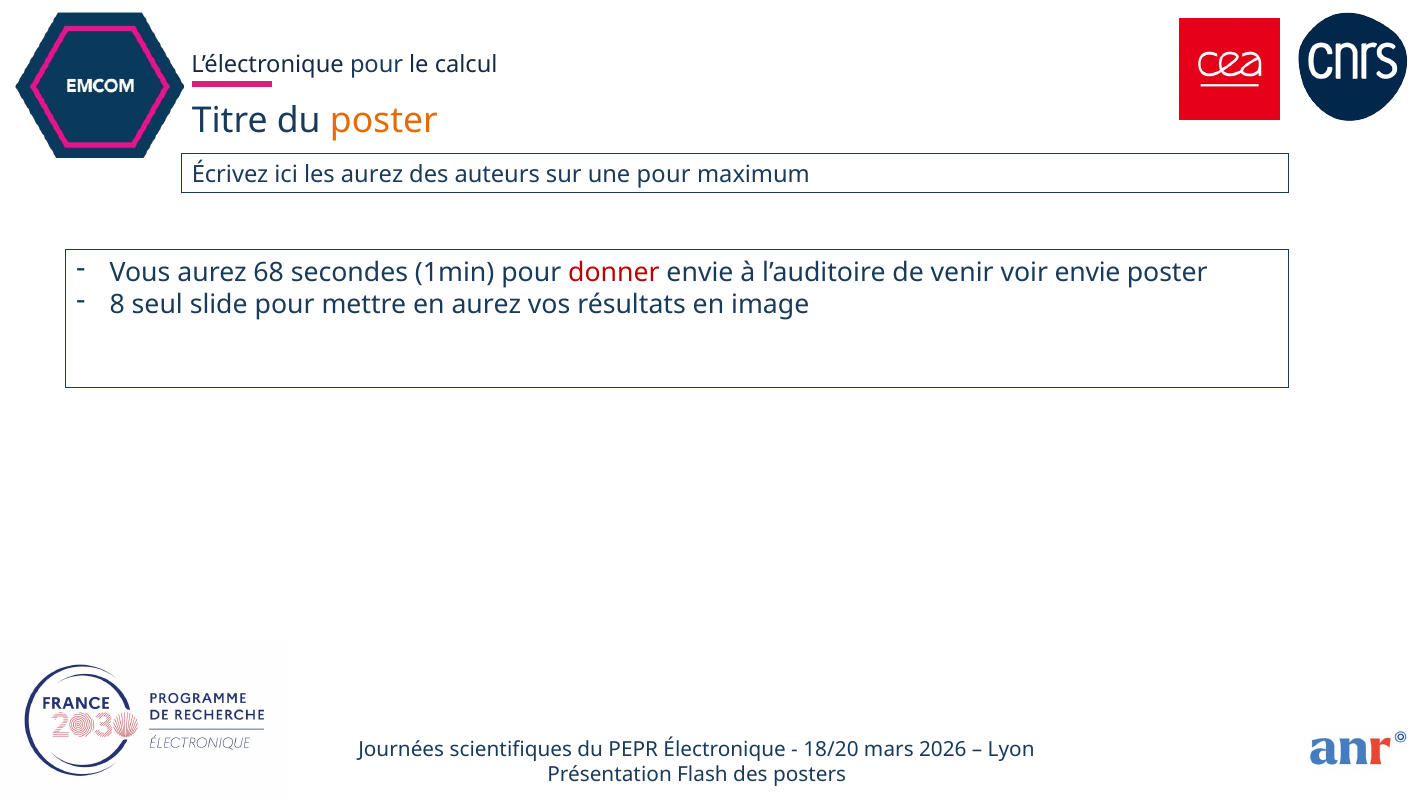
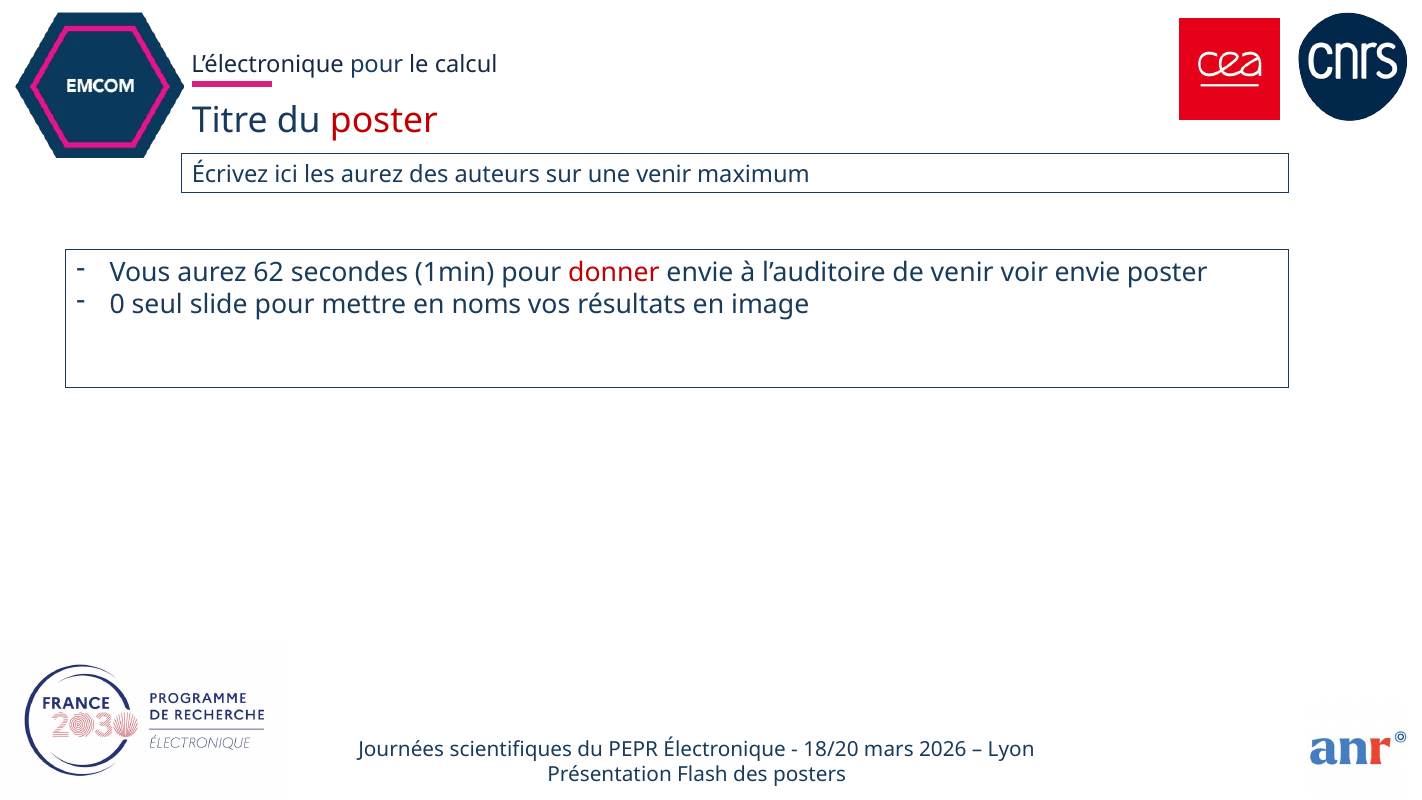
poster at (384, 121) colour: orange -> red
une pour: pour -> venir
68: 68 -> 62
8: 8 -> 0
en aurez: aurez -> noms
